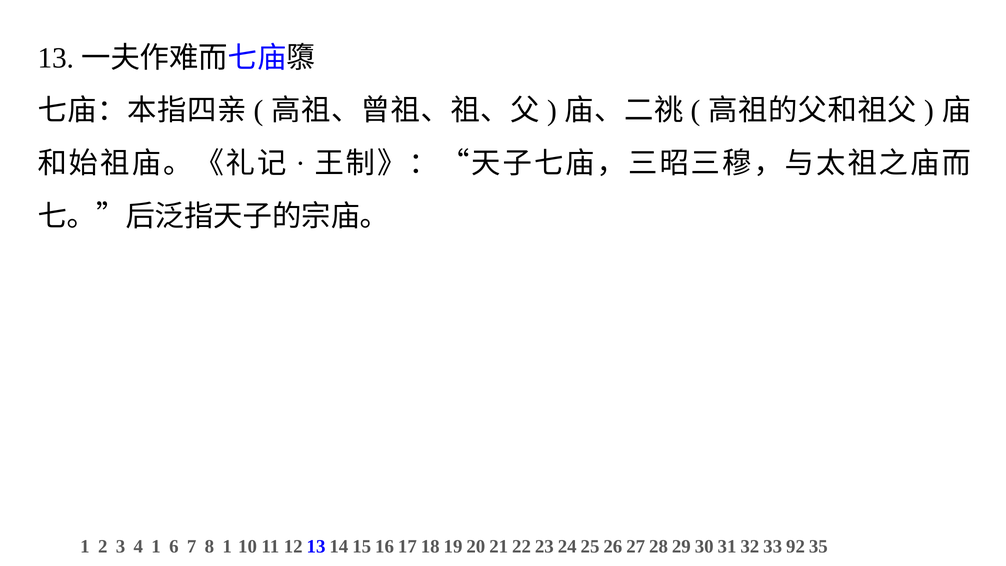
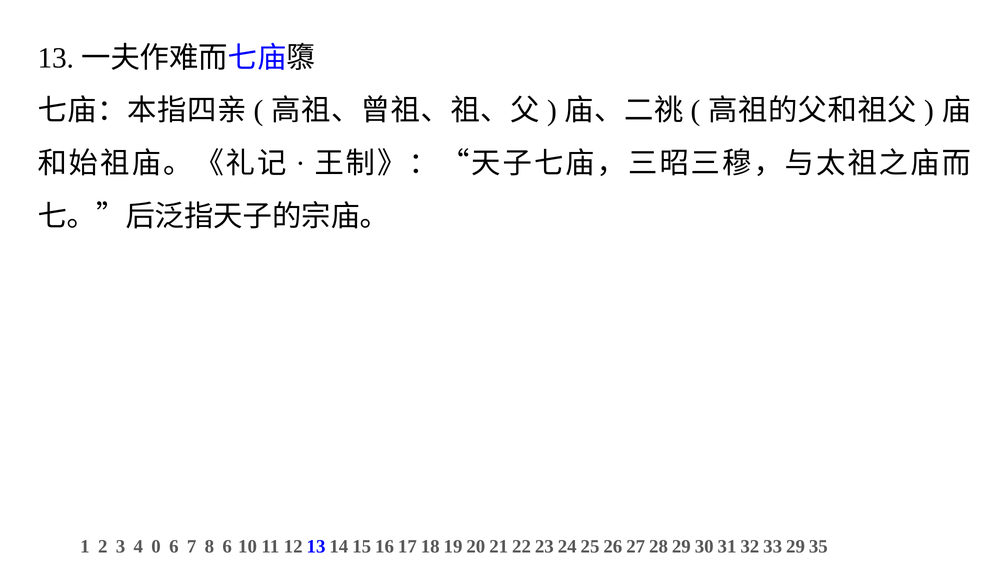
4 1: 1 -> 0
8 1: 1 -> 6
92: 92 -> 29
